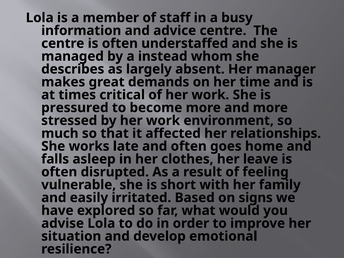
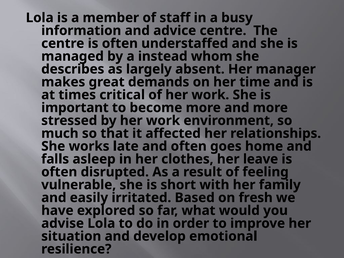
pressured: pressured -> important
signs: signs -> fresh
